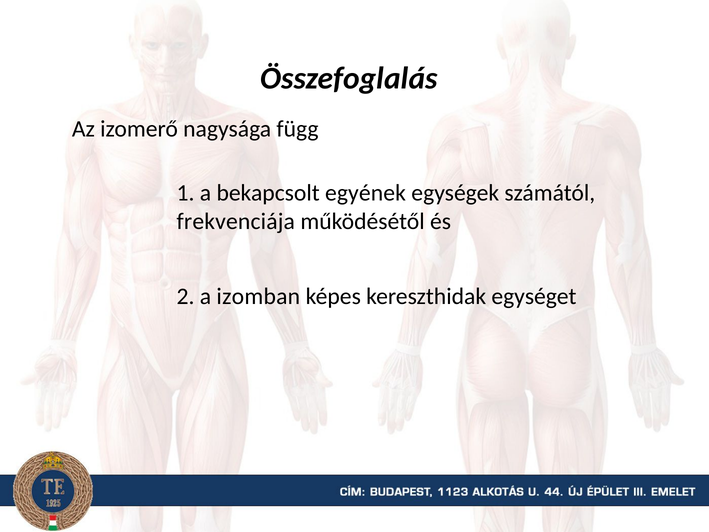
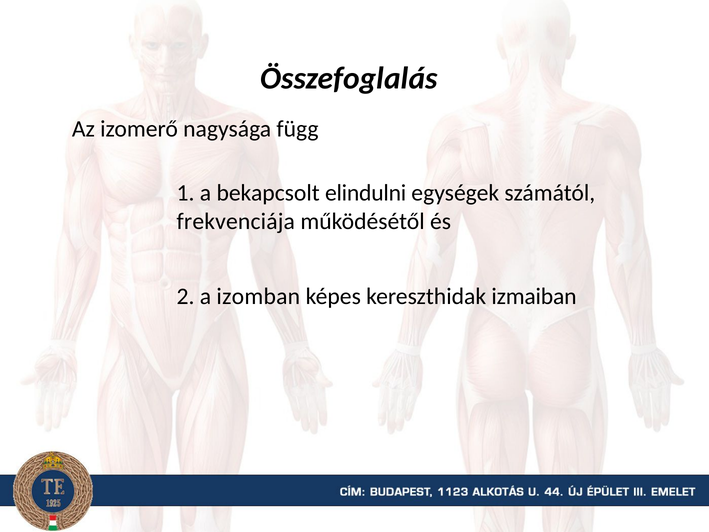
egyének: egyének -> elindulni
egységet: egységet -> izmaiban
